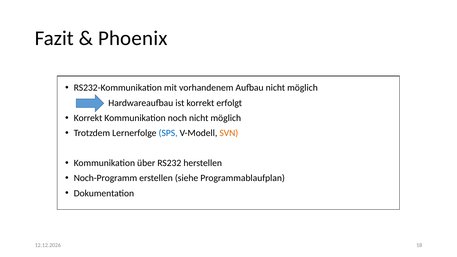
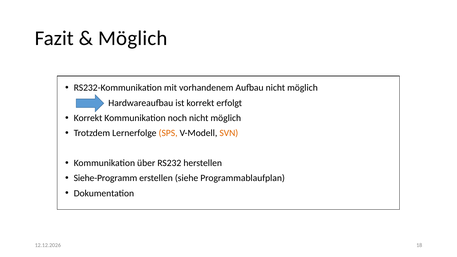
Phoenix at (133, 38): Phoenix -> Möglich
SPS colour: blue -> orange
Noch-Programm: Noch-Programm -> Siehe-Programm
